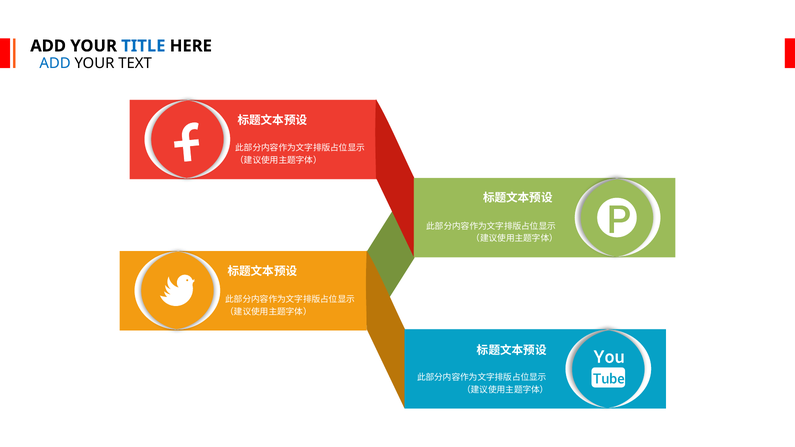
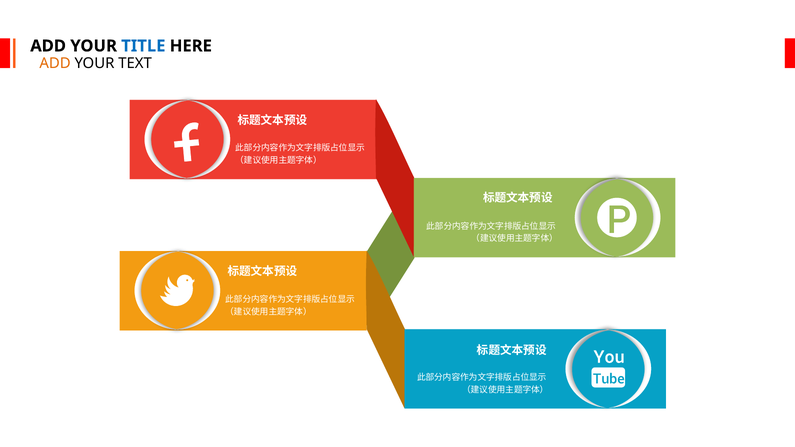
ADD at (55, 63) colour: blue -> orange
